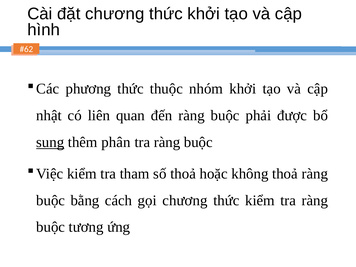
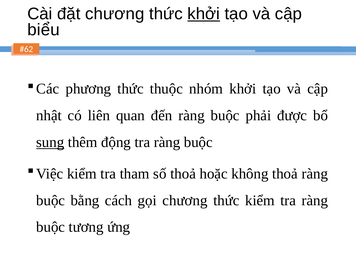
khởi at (204, 14) underline: none -> present
hình: hình -> biểu
phân: phân -> động
